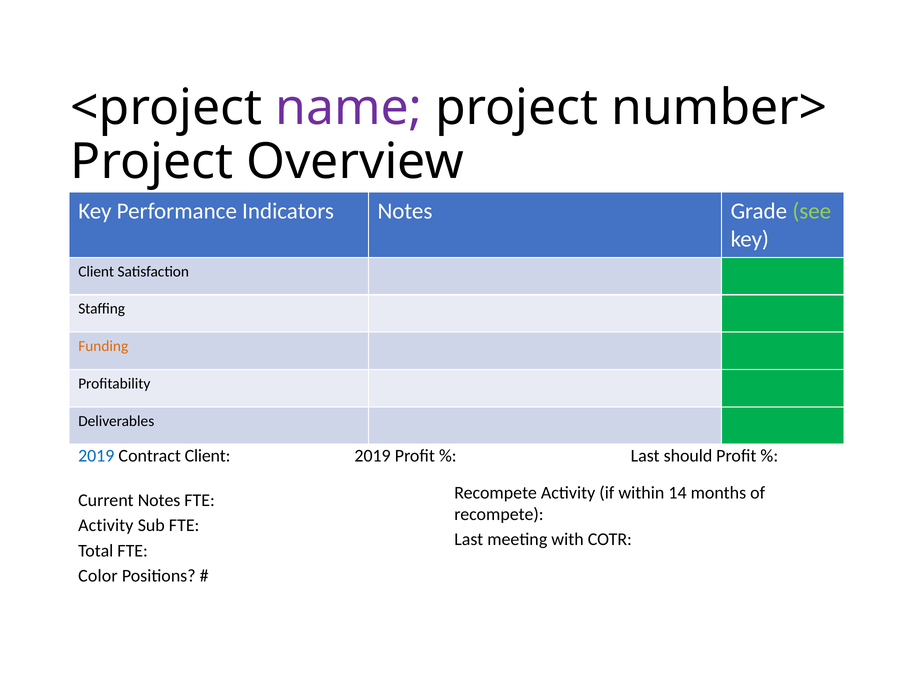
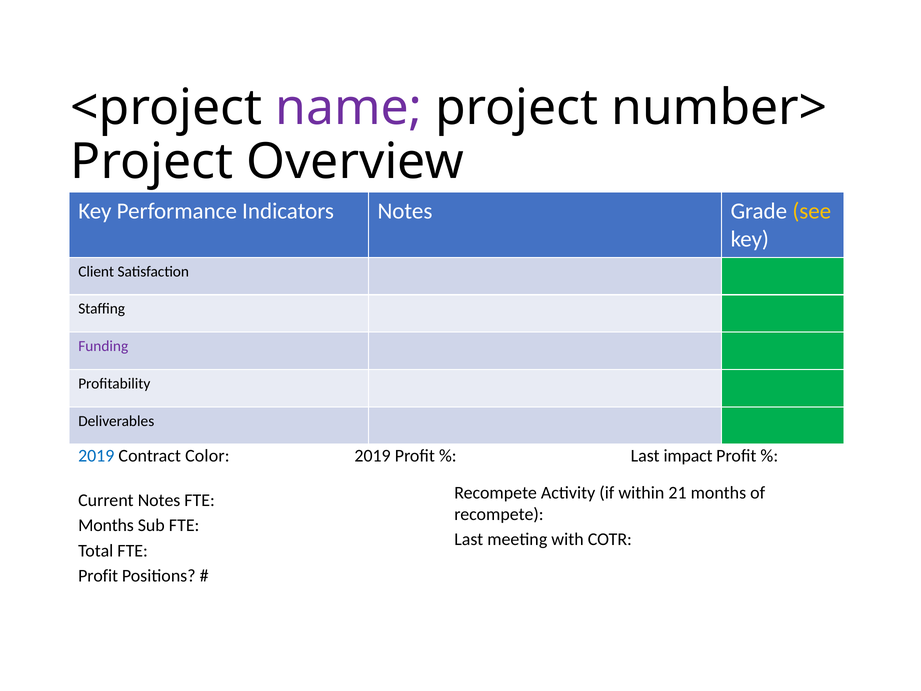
see colour: light green -> yellow
Funding colour: orange -> purple
Contract Client: Client -> Color
should: should -> impact
14: 14 -> 21
Activity at (106, 525): Activity -> Months
Color at (98, 576): Color -> Profit
